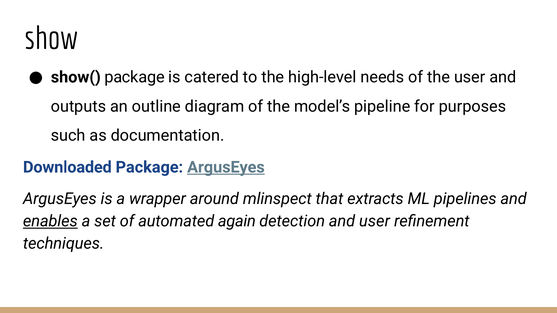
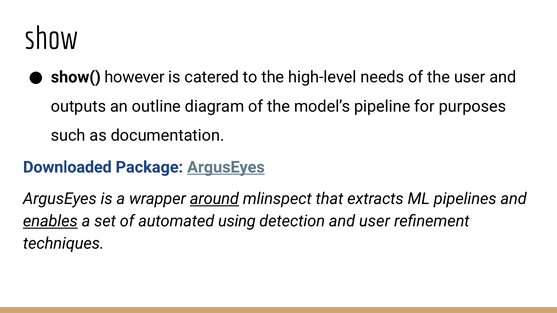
show( package: package -> however
around underline: none -> present
again: again -> using
